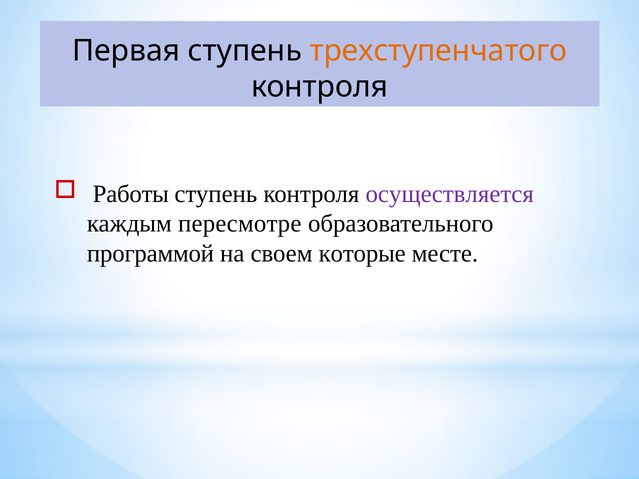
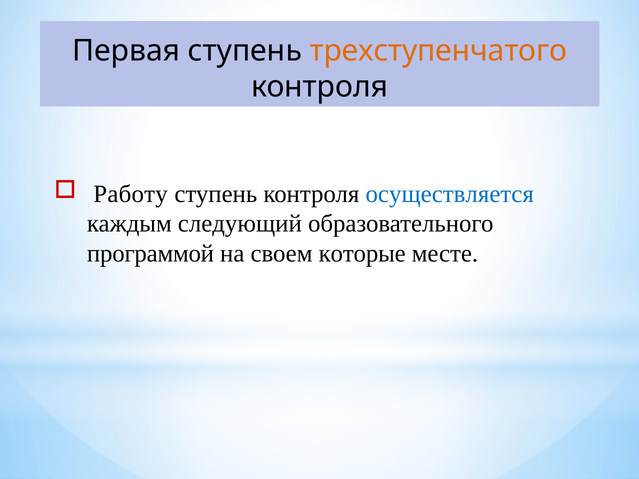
Работы: Работы -> Работу
осуществляется colour: purple -> blue
пересмотре: пересмотре -> следующий
